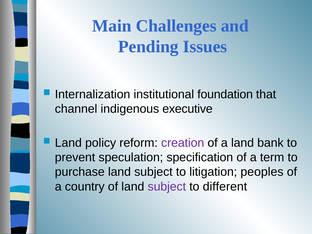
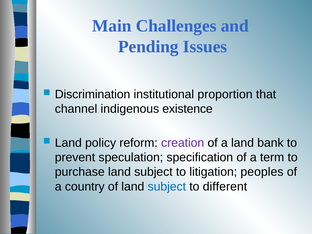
Internalization: Internalization -> Discrimination
foundation: foundation -> proportion
executive: executive -> existence
subject at (167, 187) colour: purple -> blue
